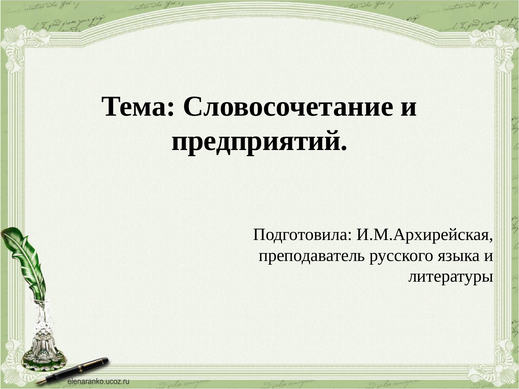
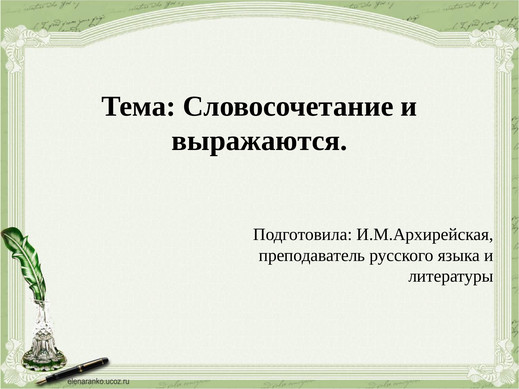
предприятий: предприятий -> выражаются
